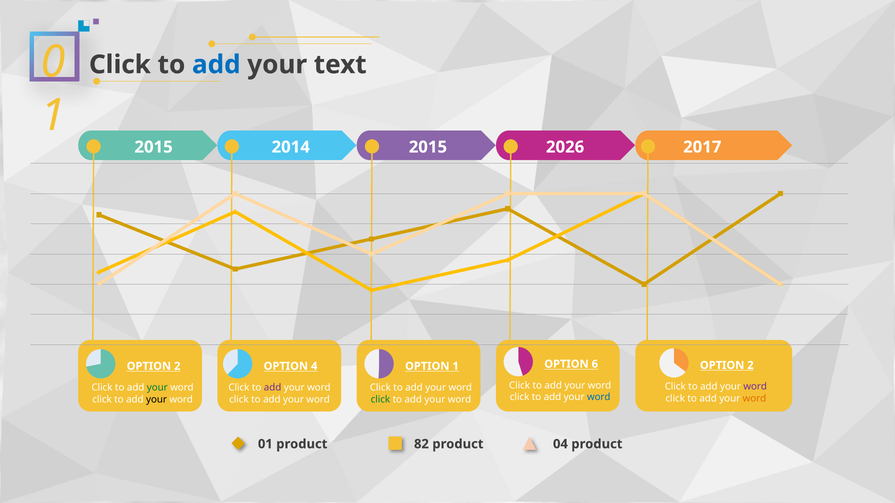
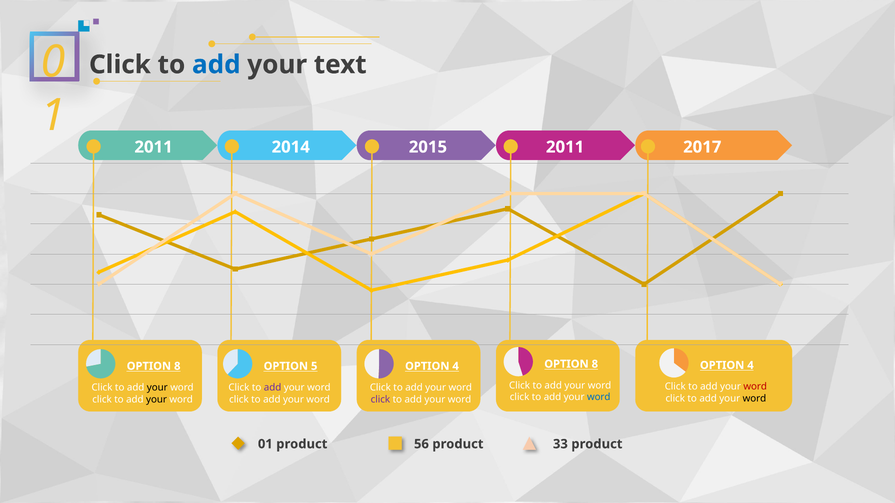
2015 at (154, 147): 2015 -> 2011
2026 at (565, 147): 2026 -> 2011
6 at (595, 364): 6 -> 8
2 at (750, 366): 2 -> 4
2 at (177, 366): 2 -> 8
4: 4 -> 5
1 at (456, 366): 1 -> 4
word at (755, 387) colour: purple -> red
your at (157, 388) colour: green -> black
word at (754, 399) colour: orange -> black
click at (380, 400) colour: green -> purple
82: 82 -> 56
04: 04 -> 33
